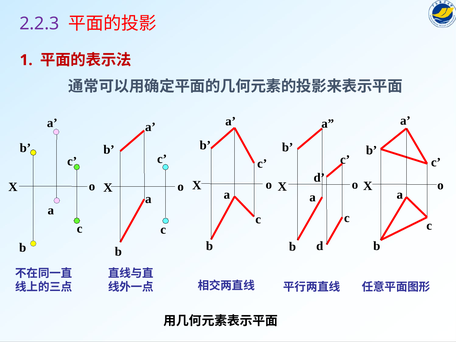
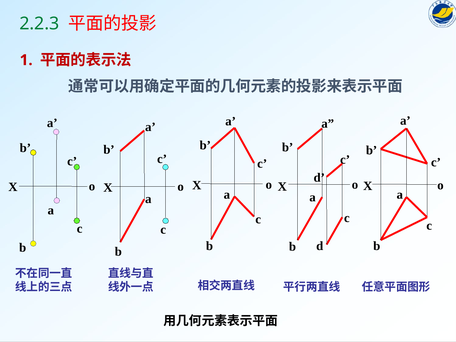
2.2.3 colour: purple -> green
